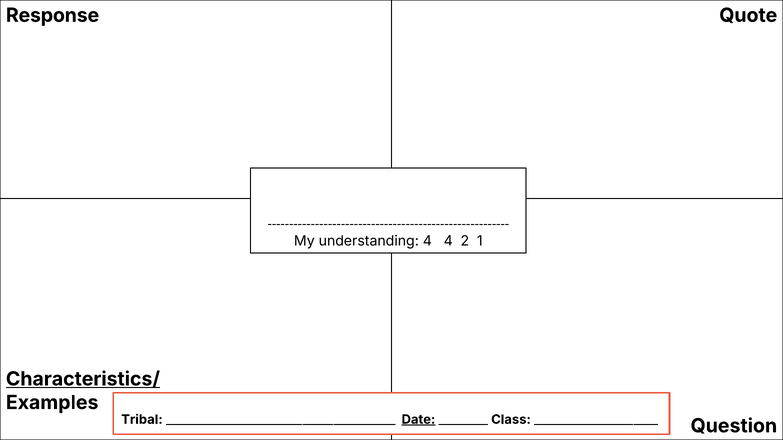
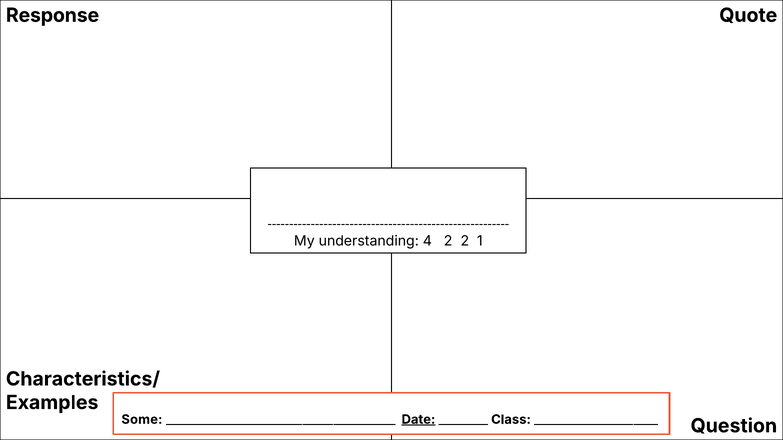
4 4: 4 -> 2
Characteristics/ underline: present -> none
Tribal: Tribal -> Some
